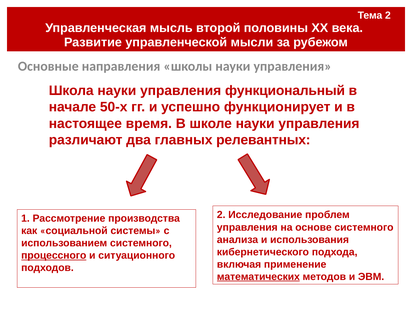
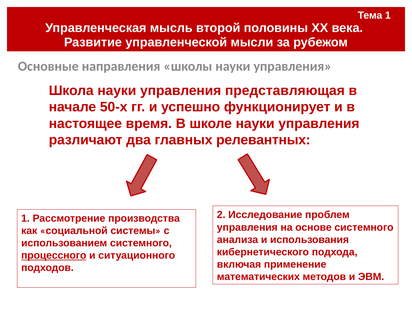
Тема 2: 2 -> 1
функциональный: функциональный -> представляющая
математических underline: present -> none
